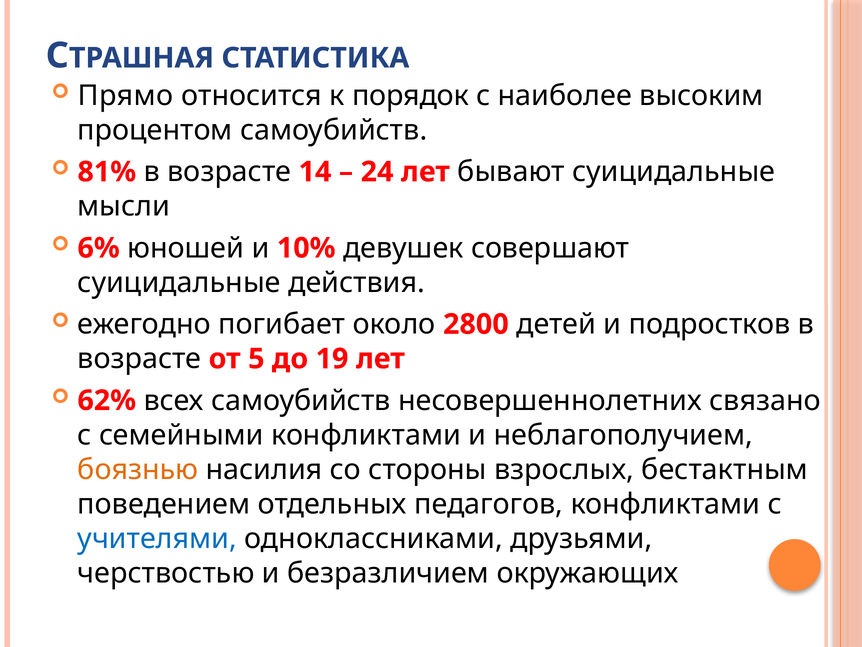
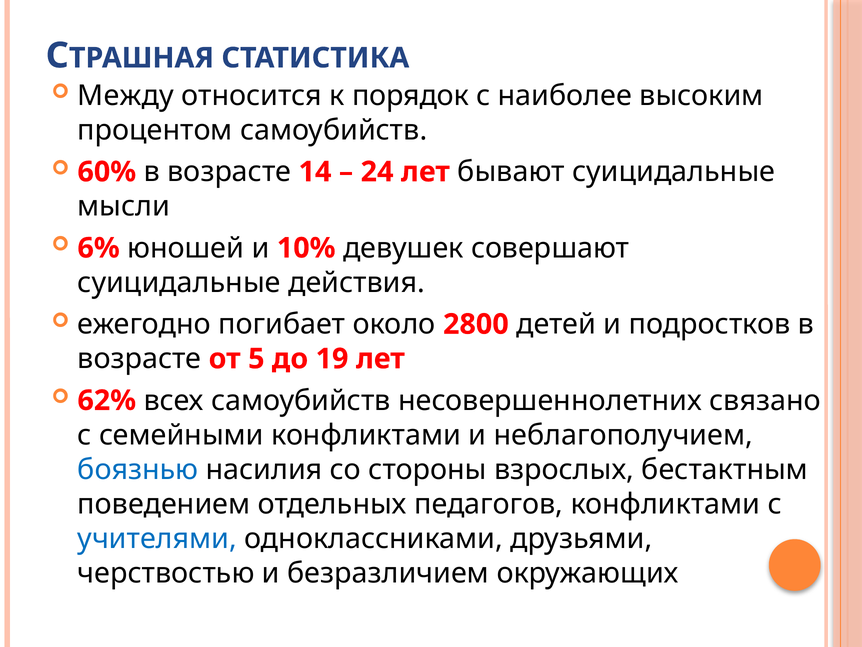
Прямо: Прямо -> Между
81%: 81% -> 60%
боязнью colour: orange -> blue
